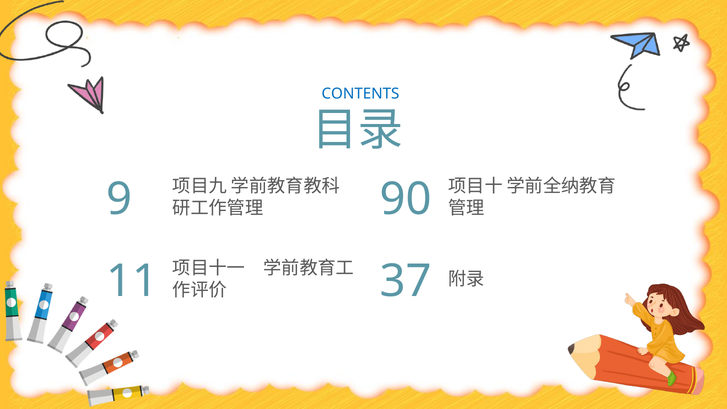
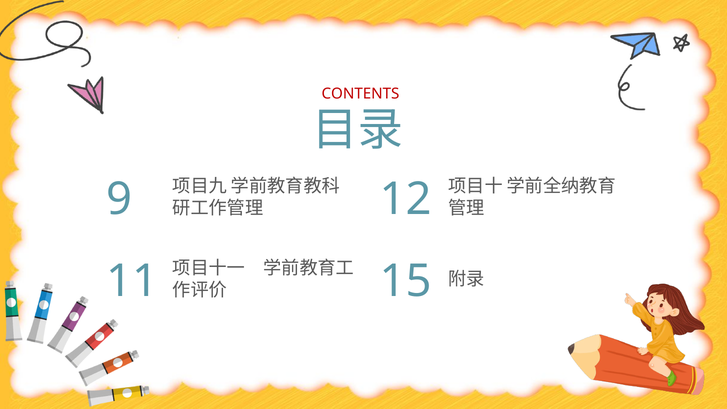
CONTENTS colour: blue -> red
90: 90 -> 12
37: 37 -> 15
